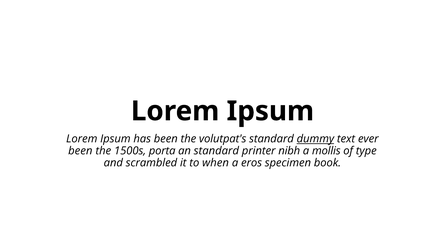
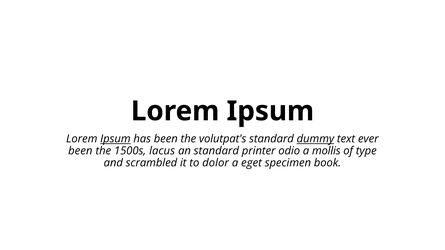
Ipsum at (115, 139) underline: none -> present
porta: porta -> lacus
nibh: nibh -> odio
when: when -> dolor
eros: eros -> eget
